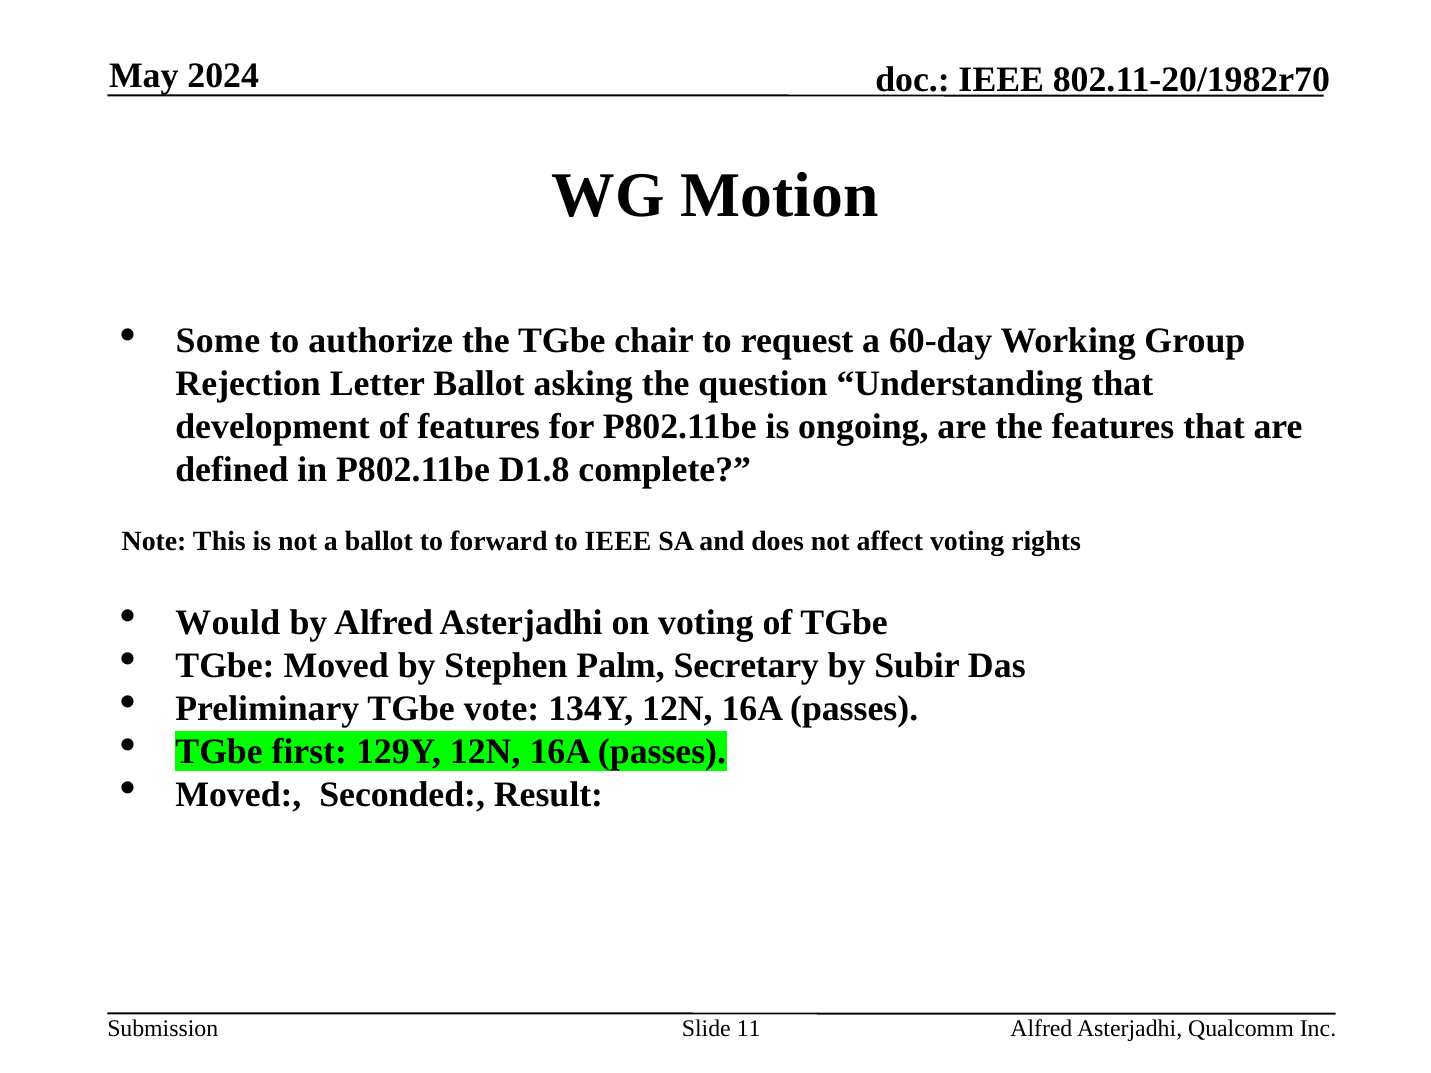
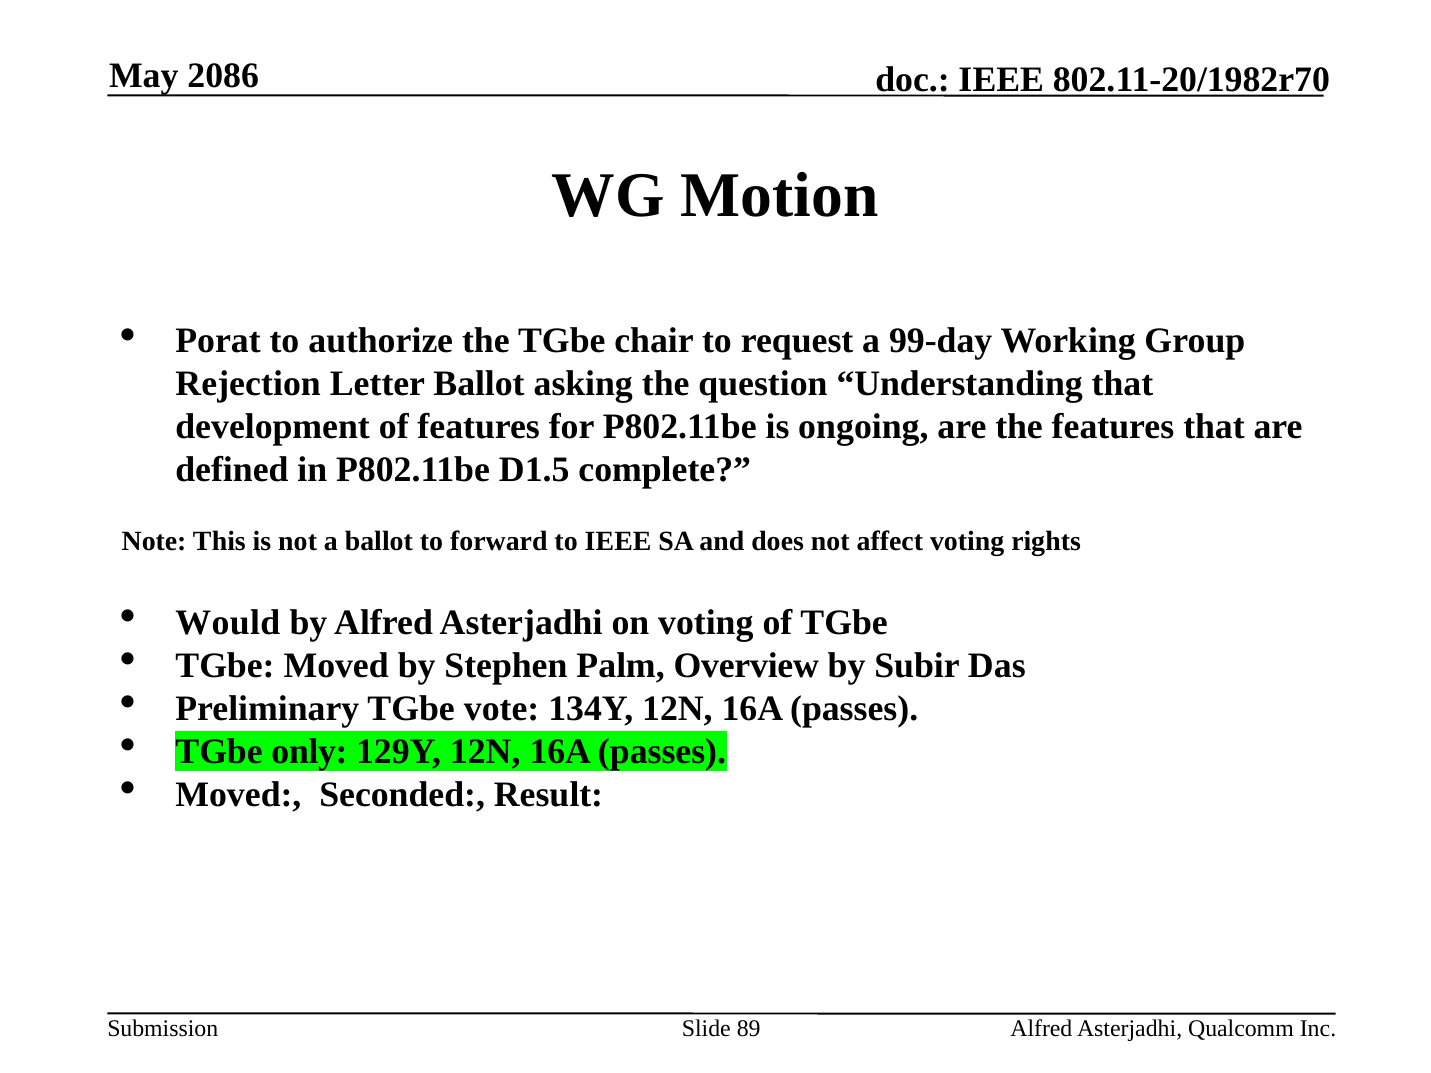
2024: 2024 -> 2086
Some: Some -> Porat
60-day: 60-day -> 99-day
D1.8: D1.8 -> D1.5
Secretary: Secretary -> Overview
first: first -> only
11: 11 -> 89
